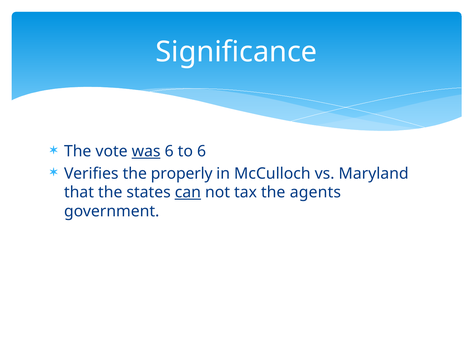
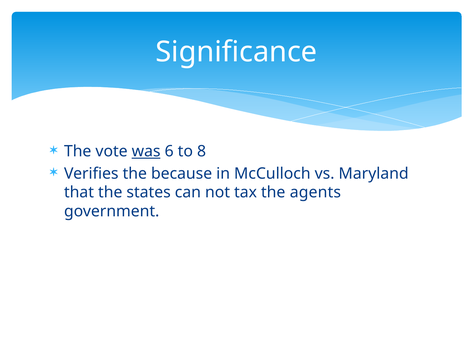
to 6: 6 -> 8
properly: properly -> because
can underline: present -> none
